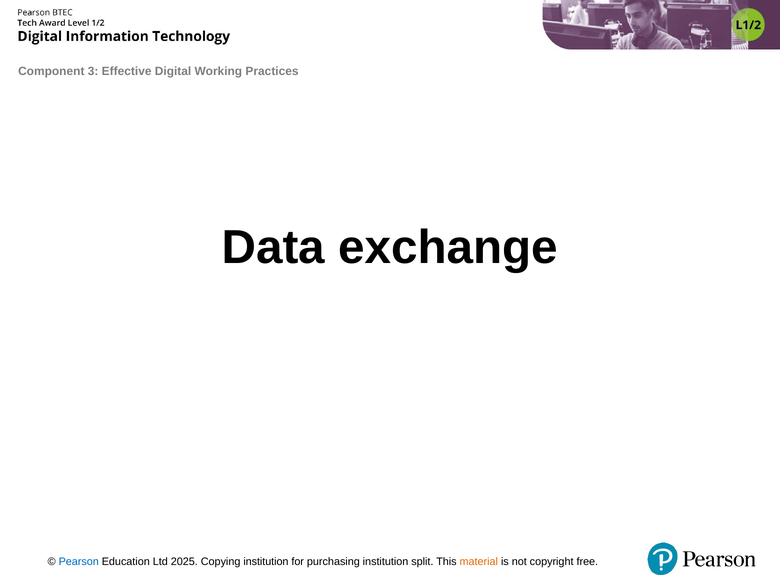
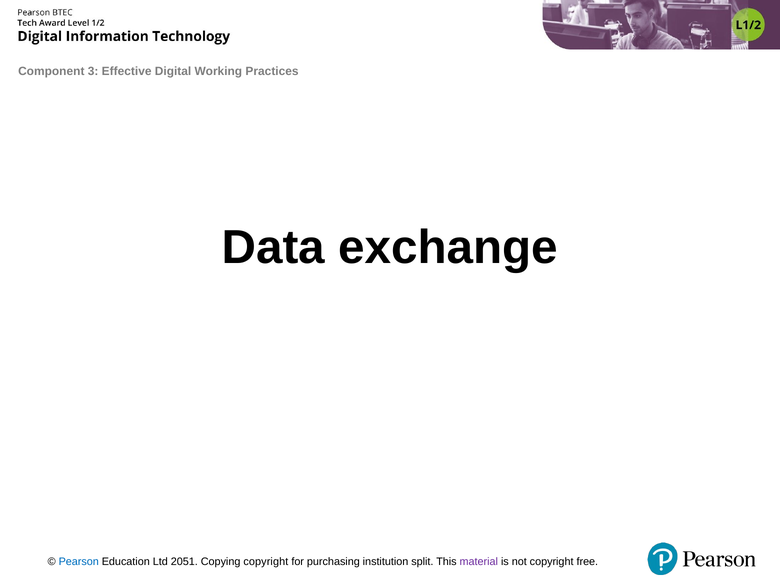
2025: 2025 -> 2051
Copying institution: institution -> copyright
material colour: orange -> purple
